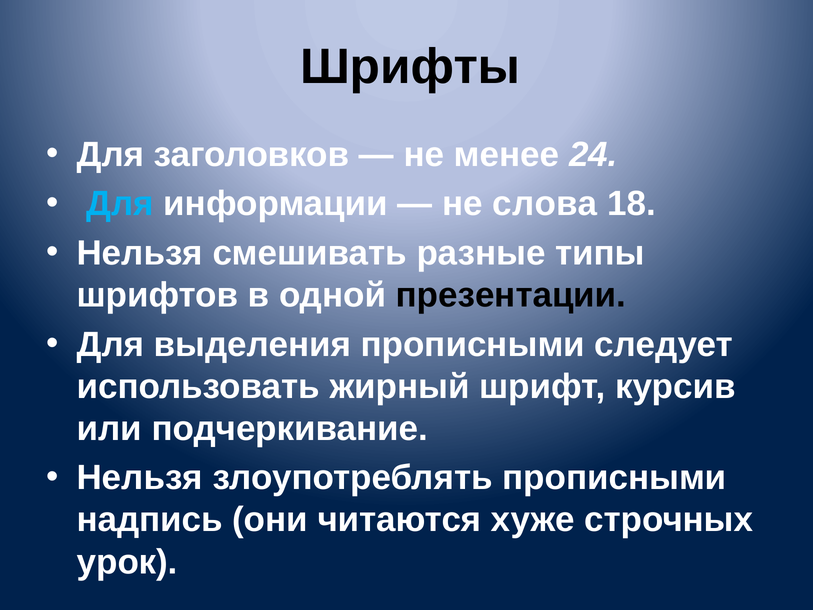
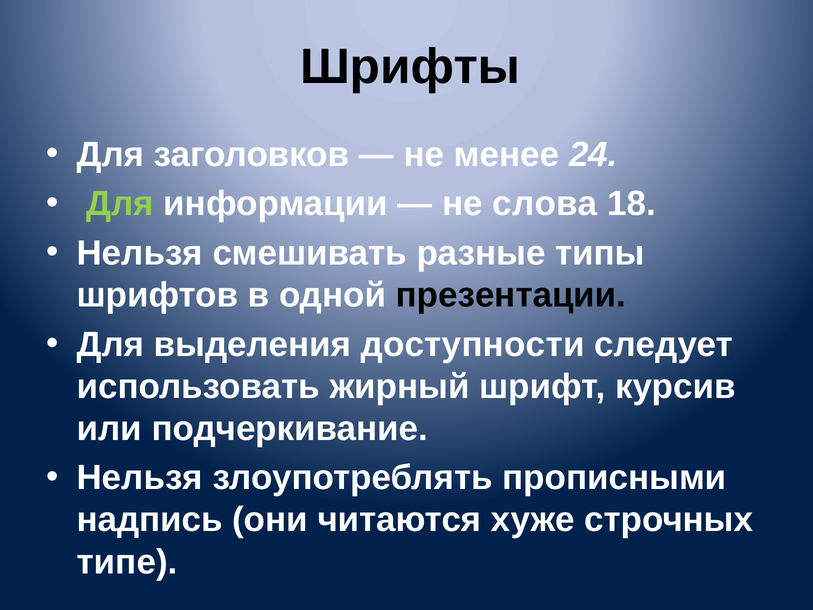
Для at (120, 204) colour: light blue -> light green
выделения прописными: прописными -> доступности
урок: урок -> типе
